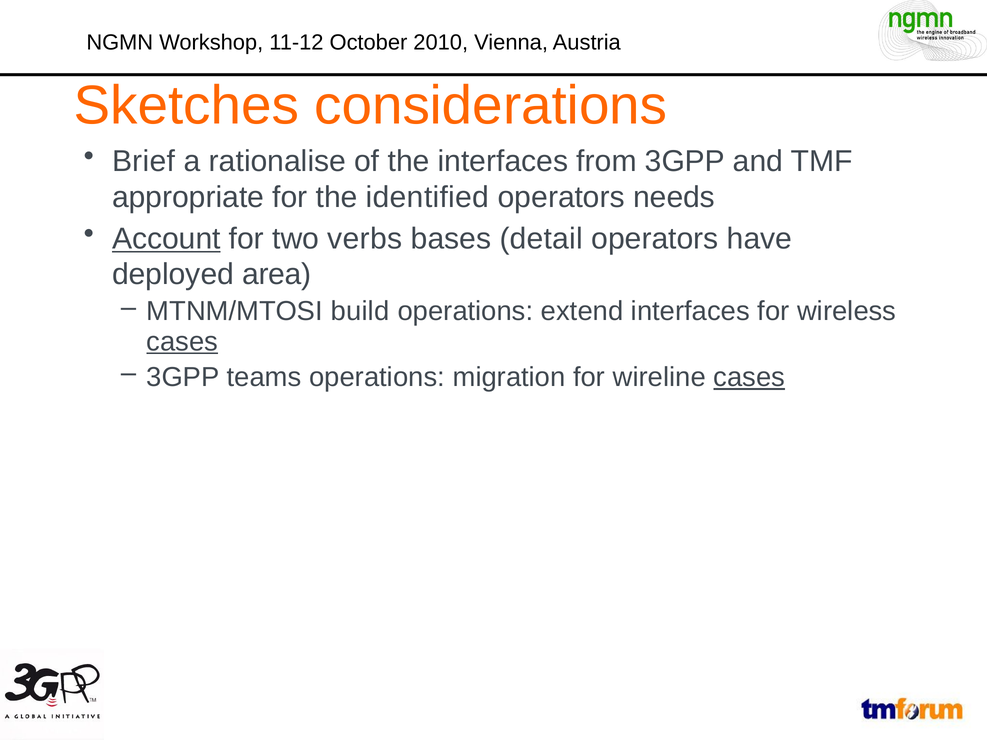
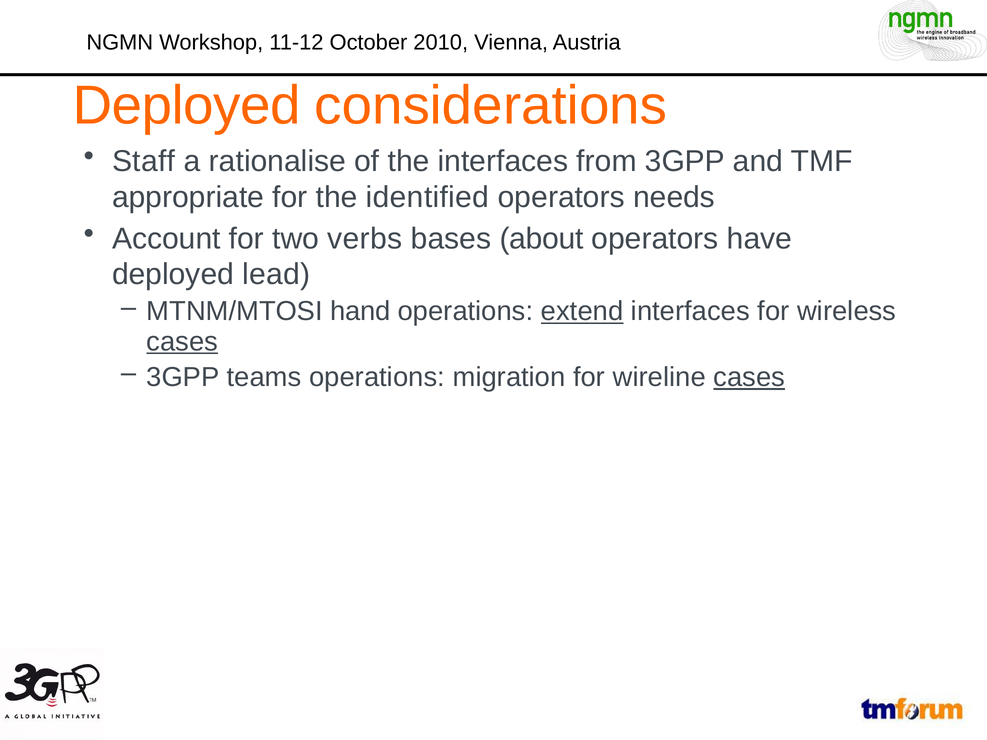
Sketches at (186, 106): Sketches -> Deployed
Brief: Brief -> Staff
Account underline: present -> none
detail: detail -> about
area: area -> lead
build: build -> hand
extend underline: none -> present
